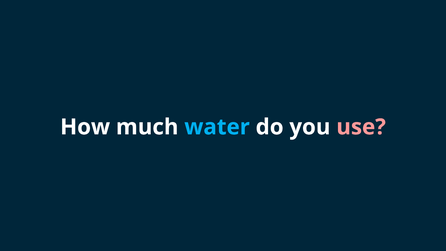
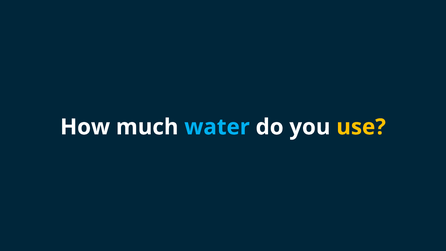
use colour: pink -> yellow
